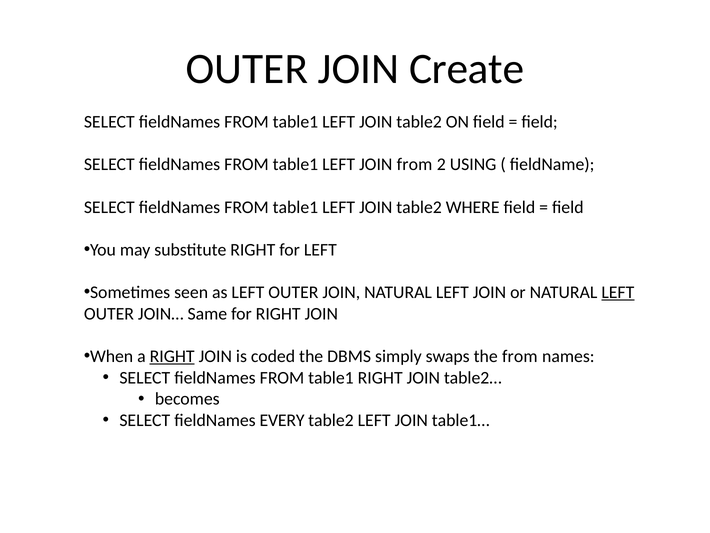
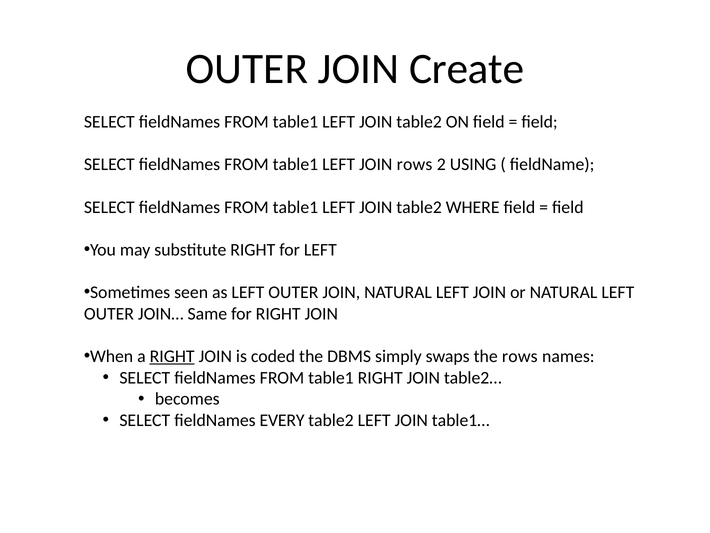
JOIN from: from -> rows
LEFT at (618, 292) underline: present -> none
the from: from -> rows
